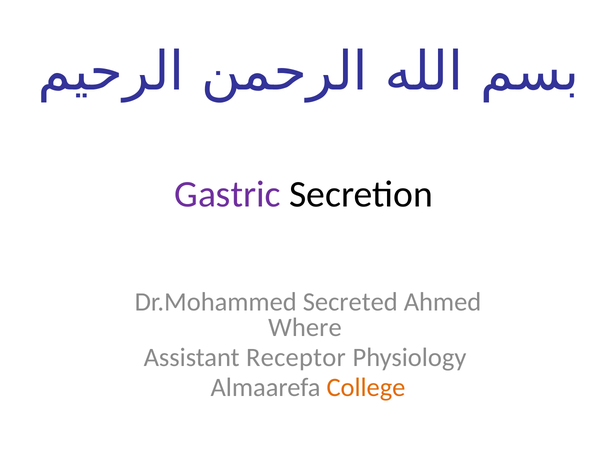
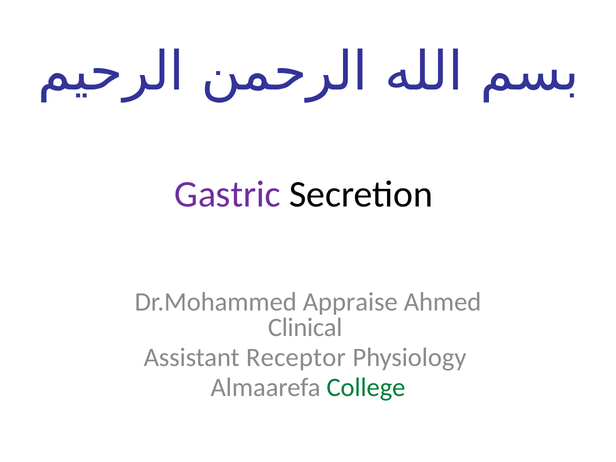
Secreted: Secreted -> Appraise
Where: Where -> Clinical
College colour: orange -> green
